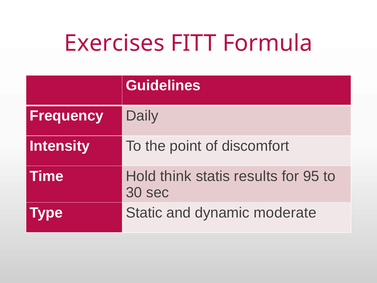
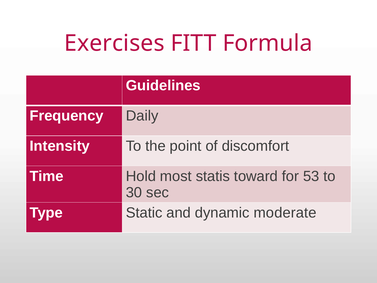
think: think -> most
results: results -> toward
95: 95 -> 53
